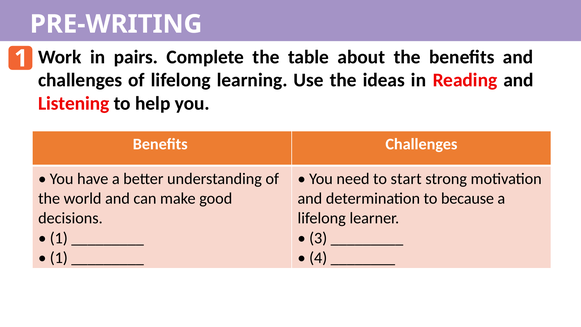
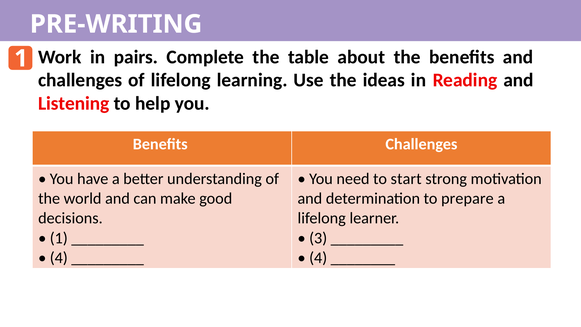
because: because -> prepare
1 at (59, 258): 1 -> 4
